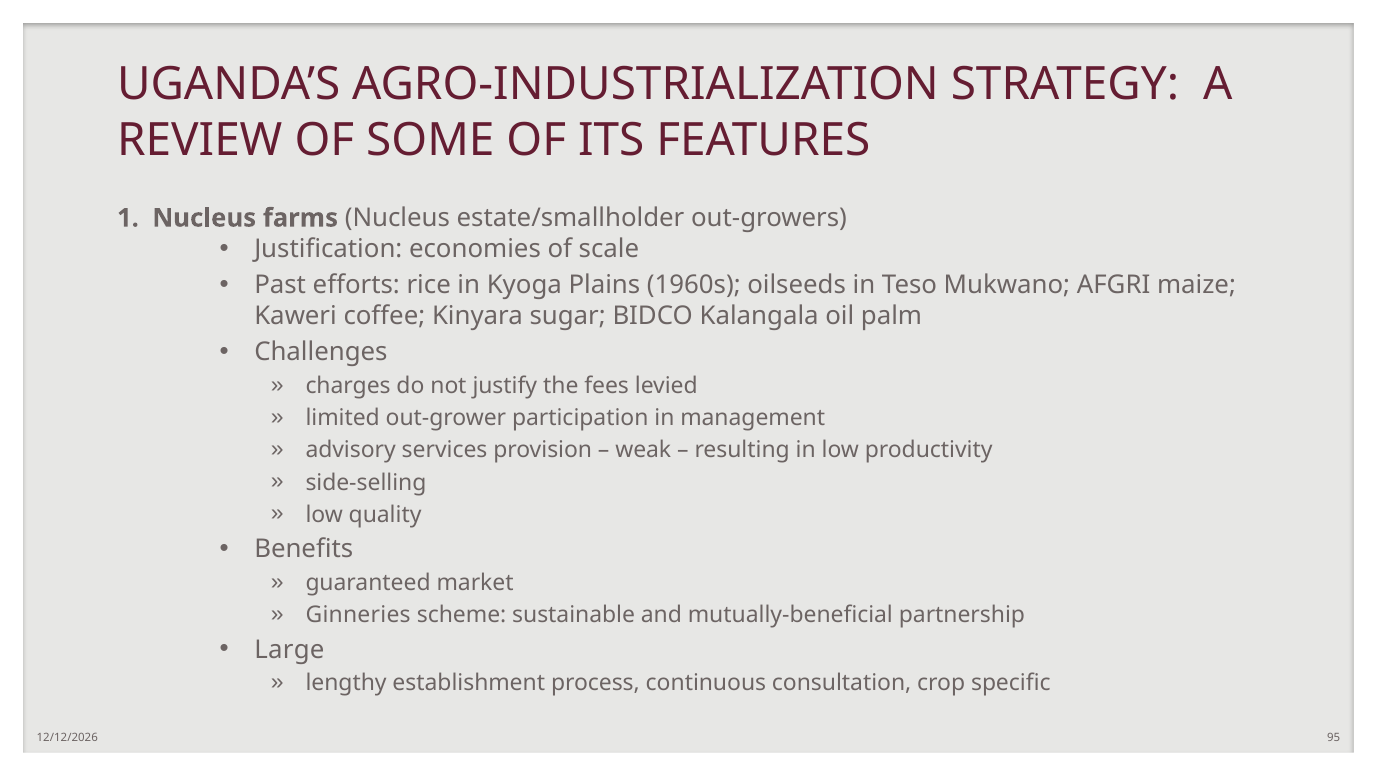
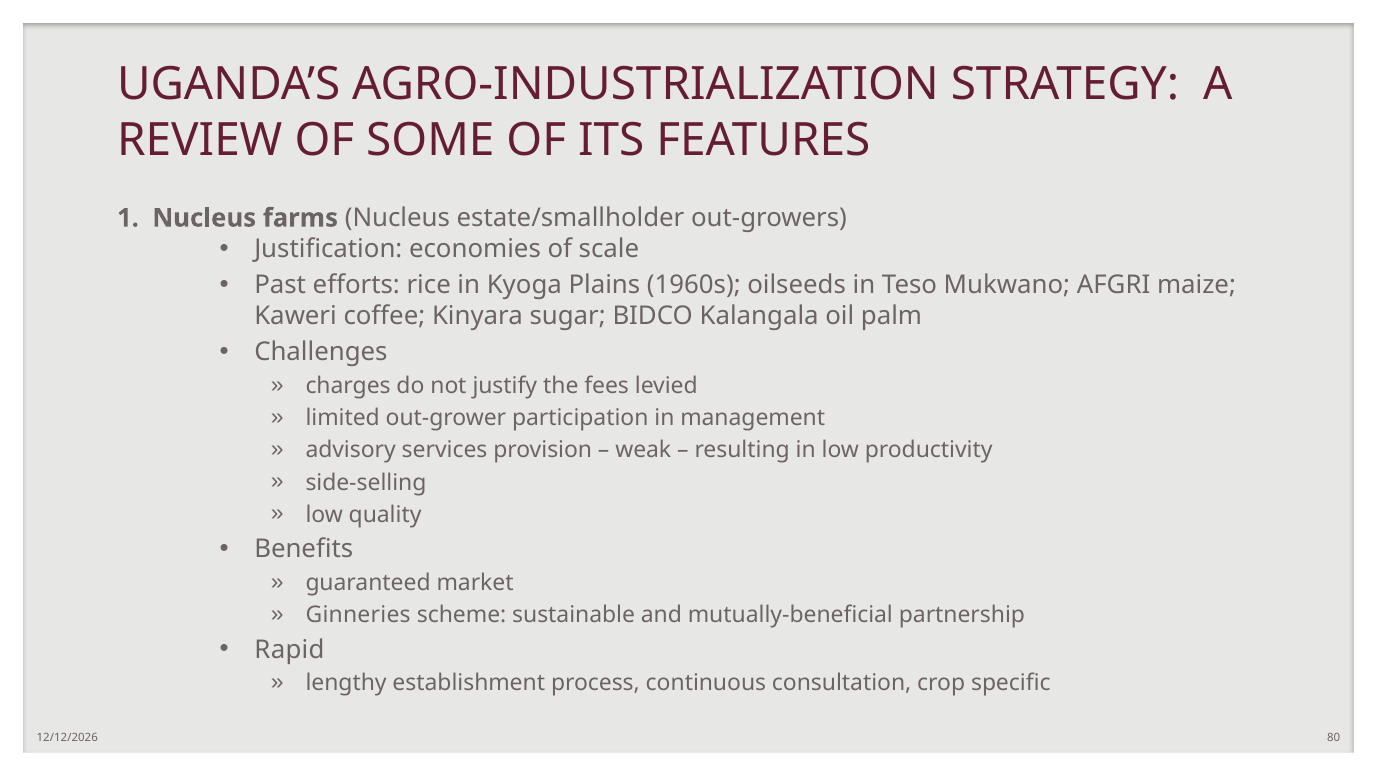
Large: Large -> Rapid
95: 95 -> 80
